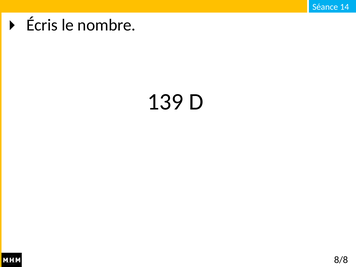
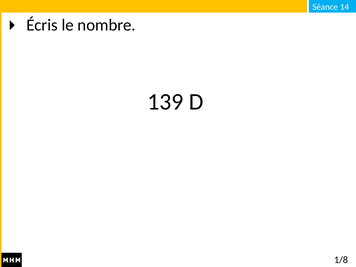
8/8: 8/8 -> 1/8
